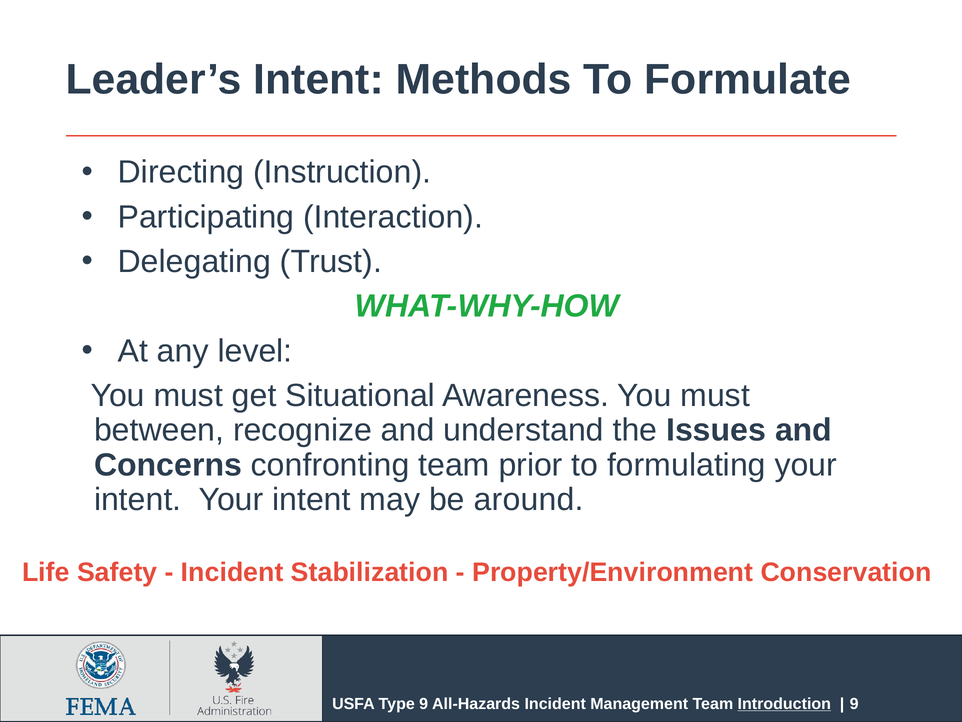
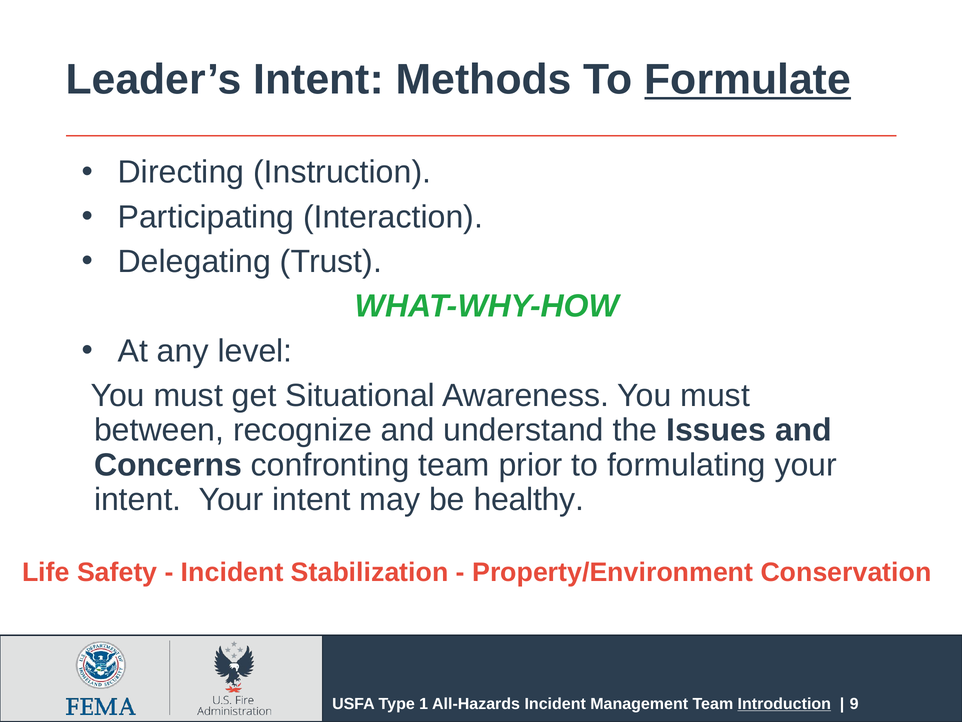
Formulate underline: none -> present
around: around -> healthy
Type 9: 9 -> 1
